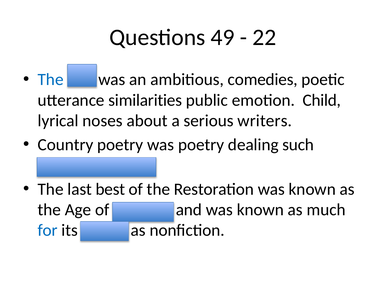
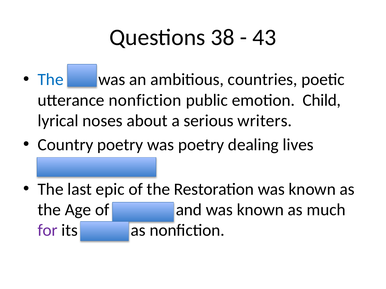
49: 49 -> 38
22: 22 -> 43
comedies: comedies -> countries
utterance similarities: similarities -> nonfiction
such: such -> lives
best: best -> epic
for colour: blue -> purple
